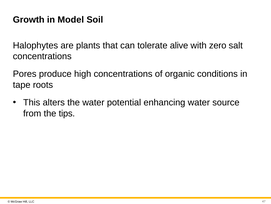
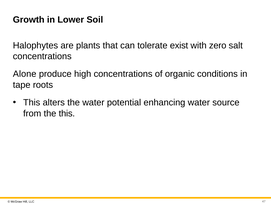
Model: Model -> Lower
alive: alive -> exist
Pores: Pores -> Alone
the tips: tips -> this
